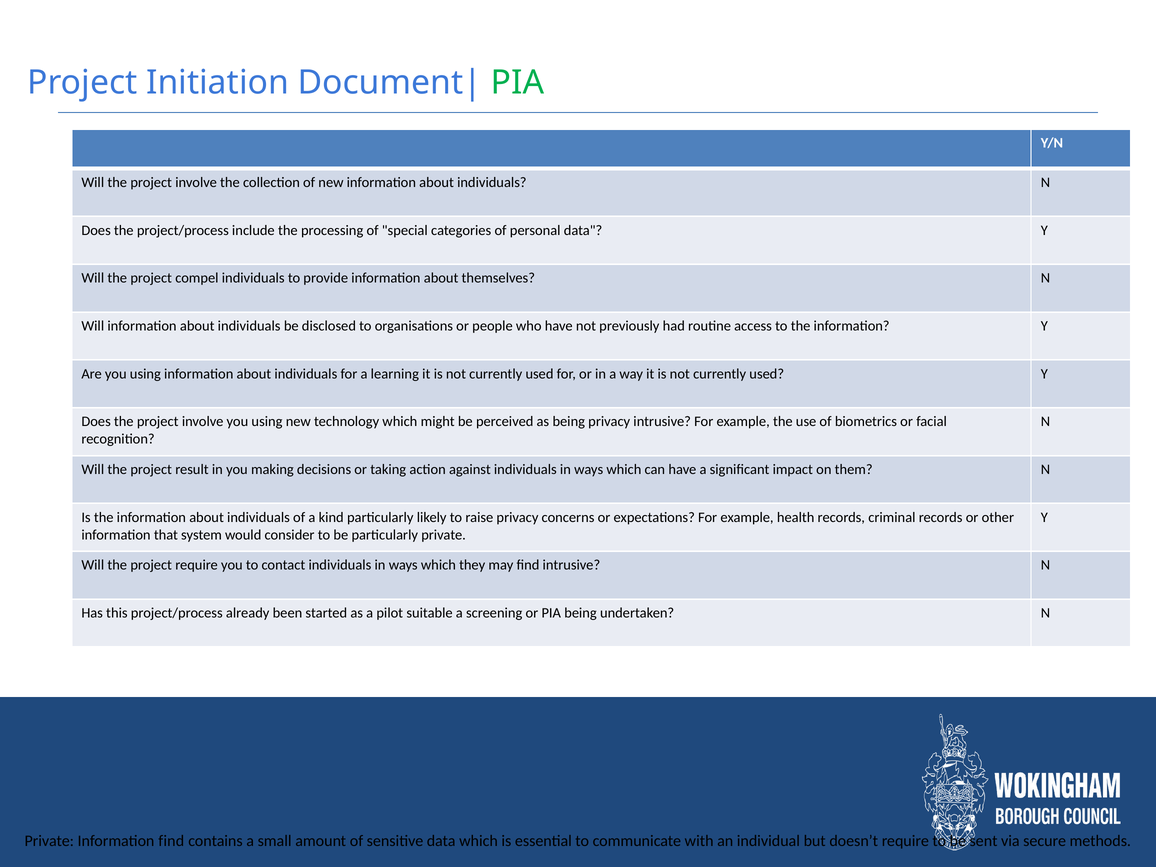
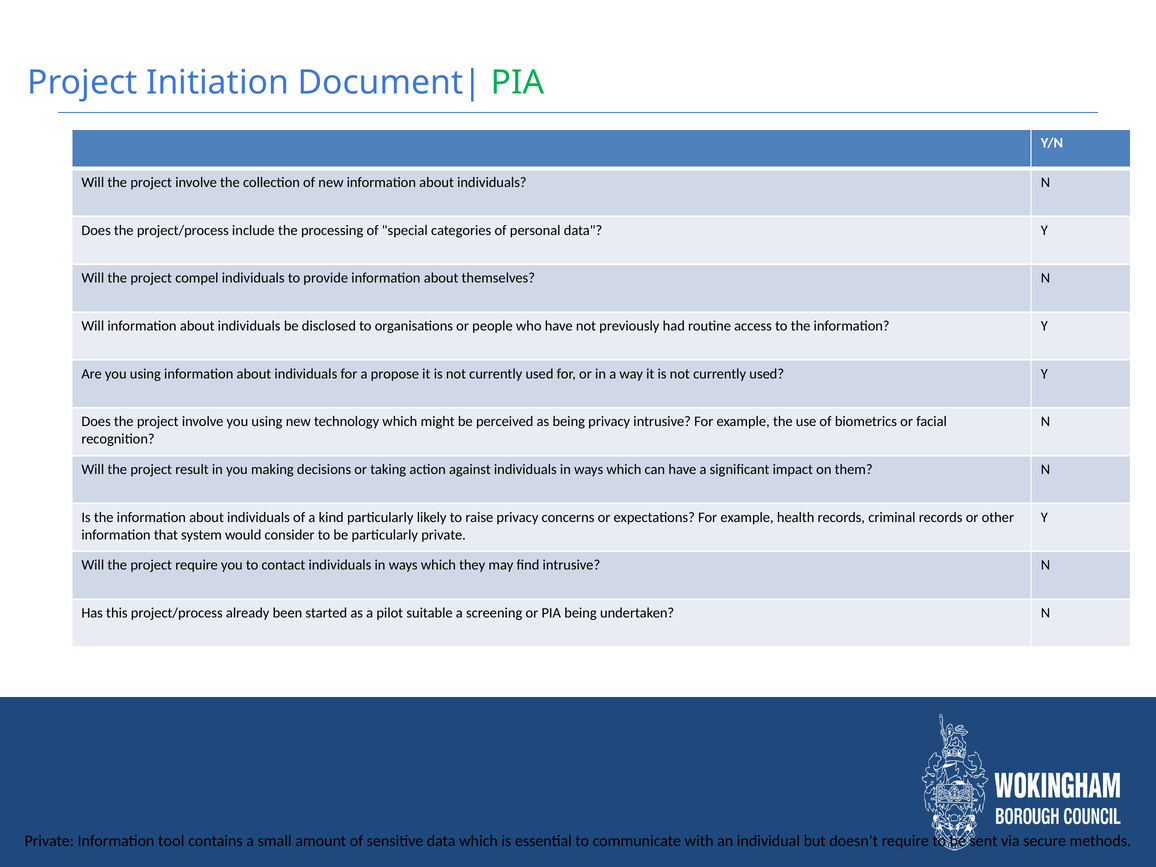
learning: learning -> propose
Information find: find -> tool
